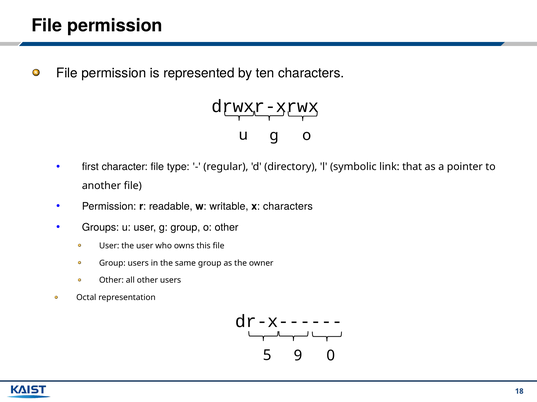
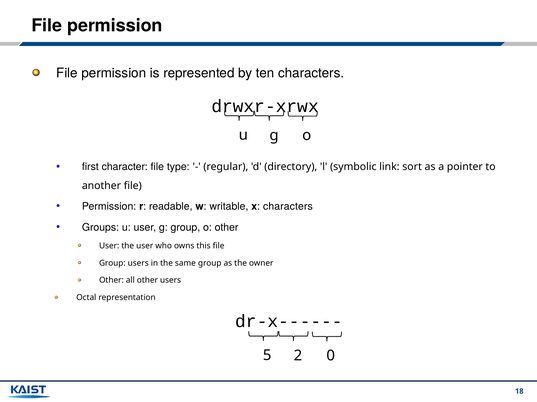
that: that -> sort
9: 9 -> 2
